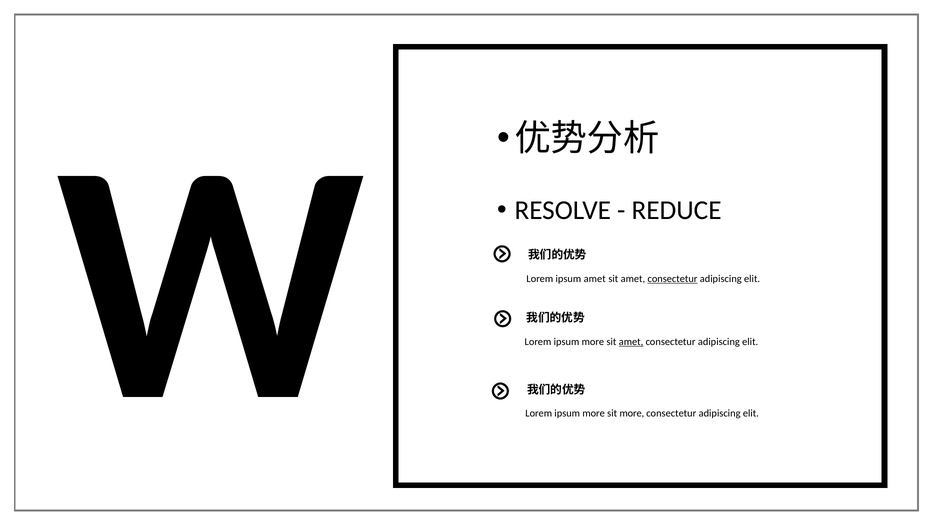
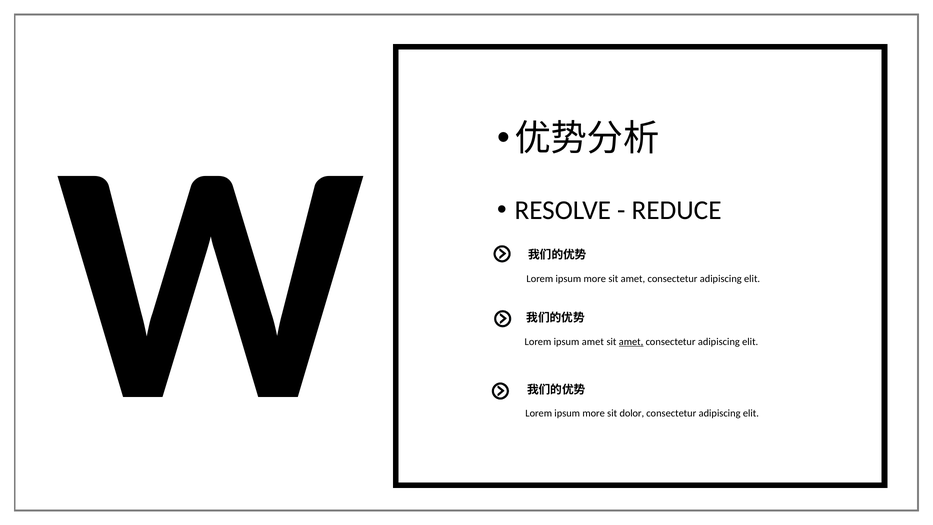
amet at (595, 279): amet -> more
consectetur at (672, 279) underline: present -> none
more at (593, 342): more -> amet
sit more: more -> dolor
